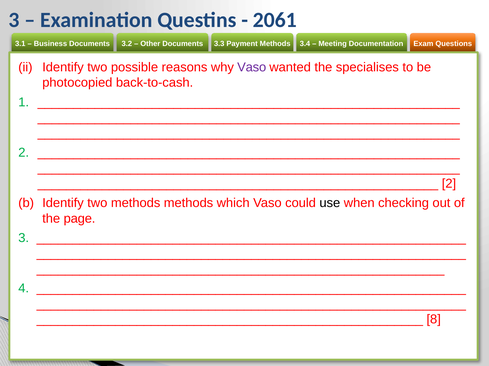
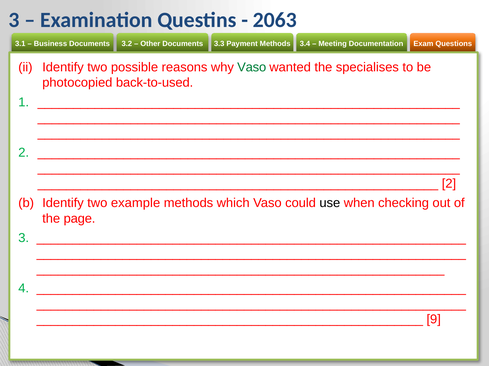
2061: 2061 -> 2063
Vaso at (252, 67) colour: purple -> green
back-to-cash: back-to-cash -> back-to-used
two methods: methods -> example
8: 8 -> 9
